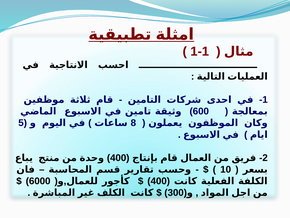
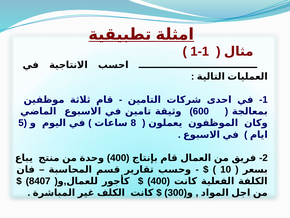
6000: 6000 -> 8407
